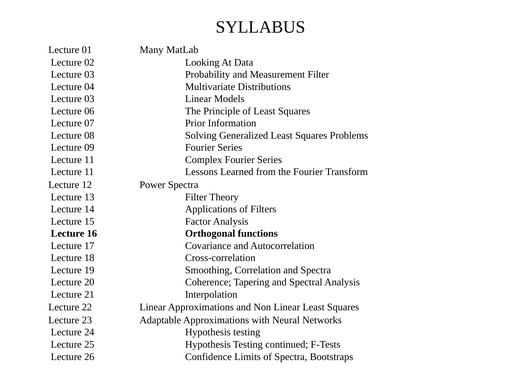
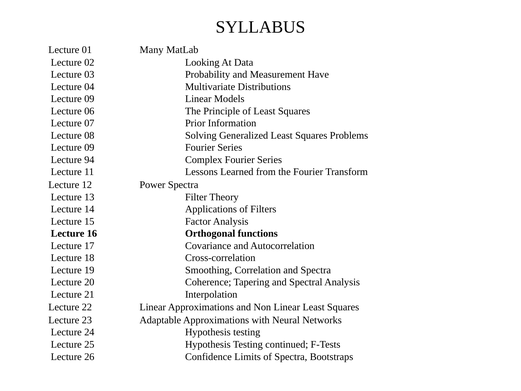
Measurement Filter: Filter -> Have
03 at (89, 99): 03 -> 09
11 at (89, 160): 11 -> 94
